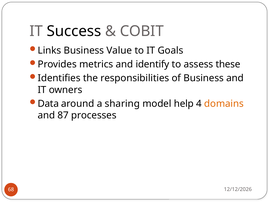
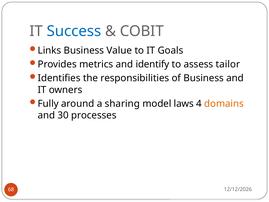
Success colour: black -> blue
these: these -> tailor
Data: Data -> Fully
help: help -> laws
87: 87 -> 30
